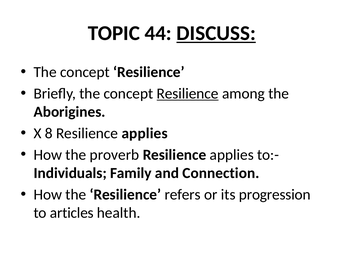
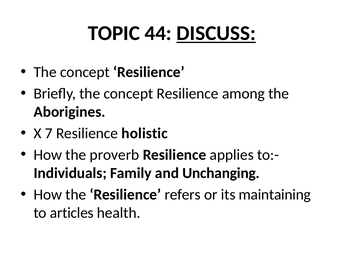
Resilience at (188, 94) underline: present -> none
8: 8 -> 7
applies at (145, 133): applies -> holistic
Connection: Connection -> Unchanging
progression: progression -> maintaining
